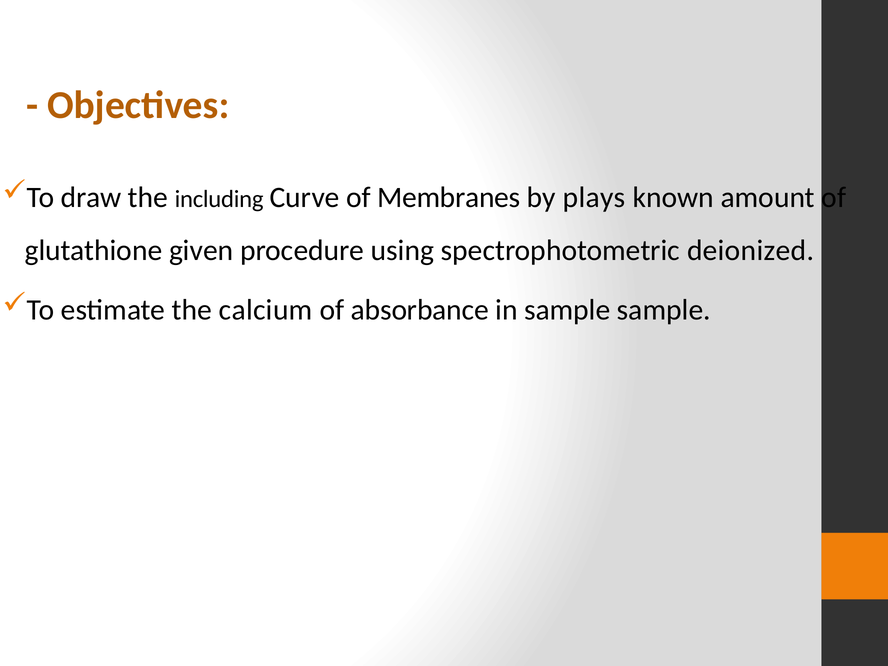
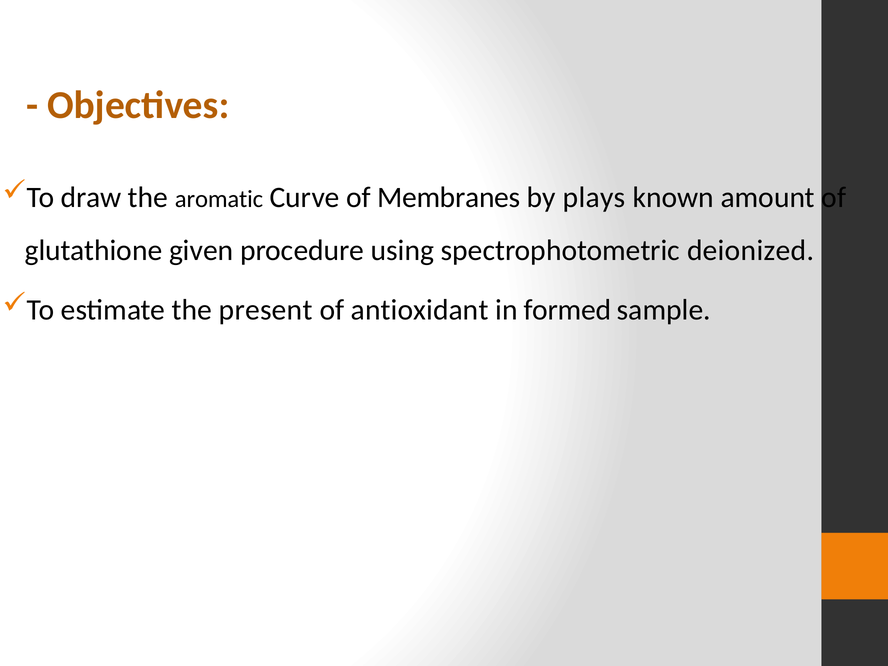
including: including -> aromatic
calcium: calcium -> present
absorbance: absorbance -> antioxidant
in sample: sample -> formed
